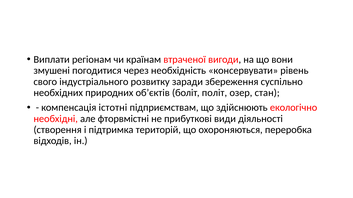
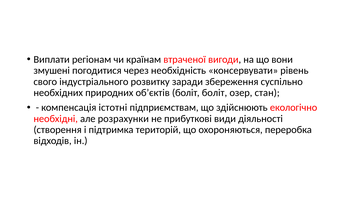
боліт політ: політ -> боліт
фторвмістні: фторвмістні -> розрахунки
